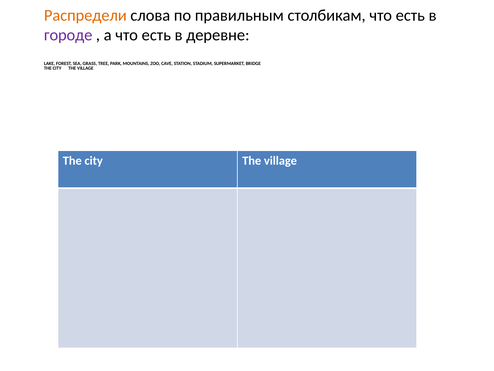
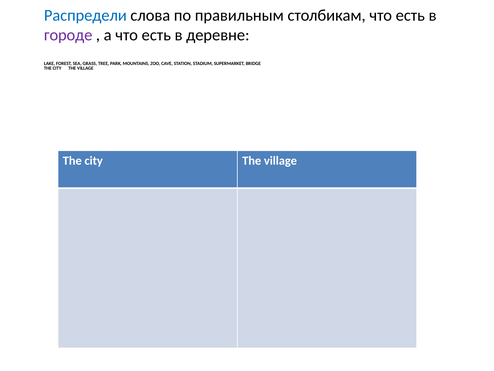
Распредели colour: orange -> blue
